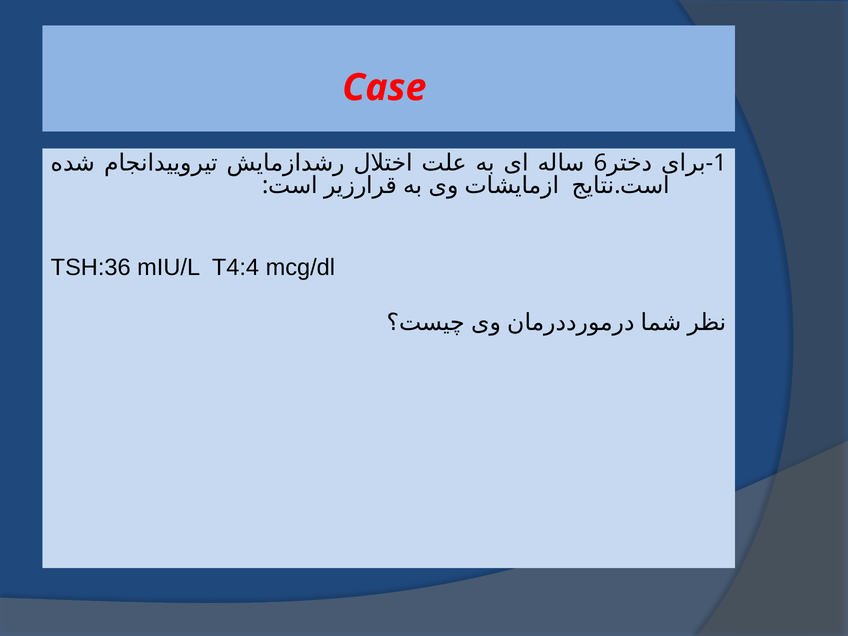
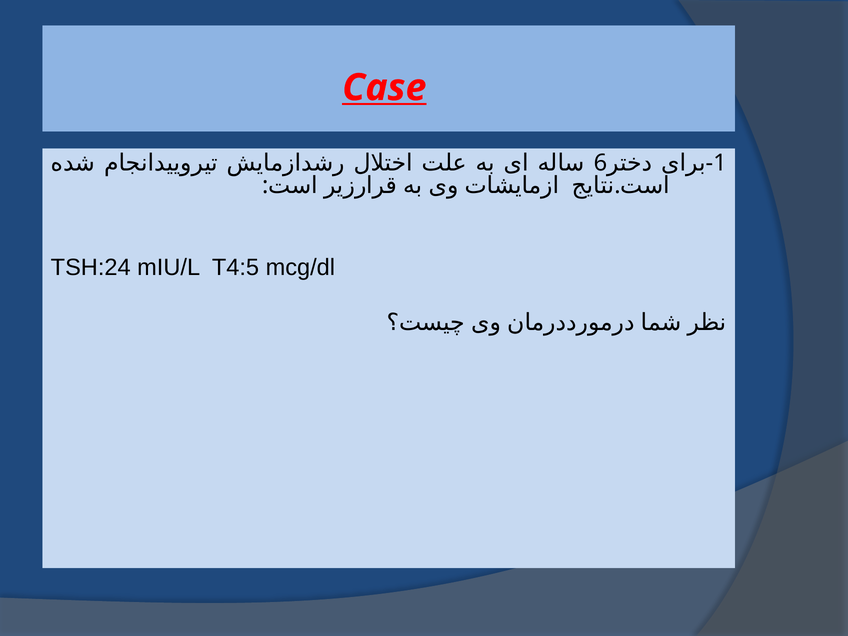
Case underline: none -> present
TSH:36: TSH:36 -> TSH:24
T4:4: T4:4 -> T4:5
